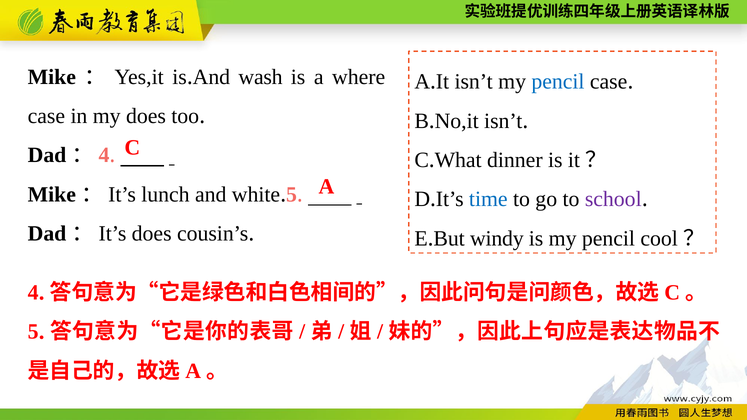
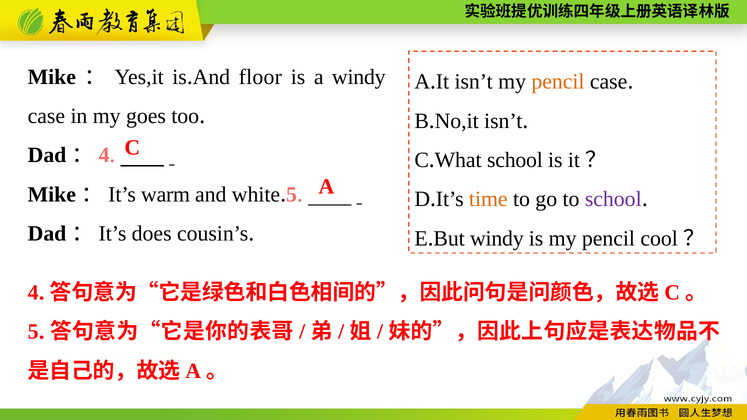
wash: wash -> floor
a where: where -> windy
pencil at (558, 82) colour: blue -> orange
my does: does -> goes
dinner at (515, 160): dinner -> school
lunch: lunch -> warm
time colour: blue -> orange
